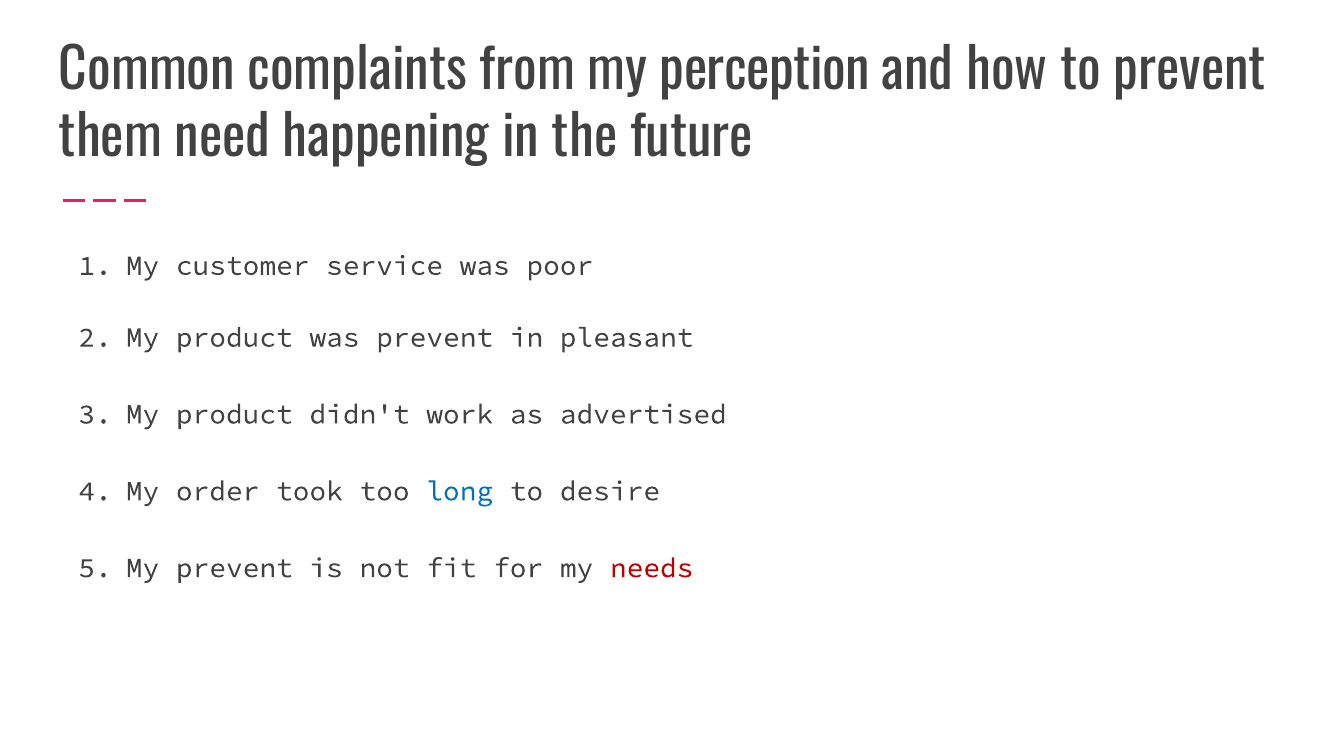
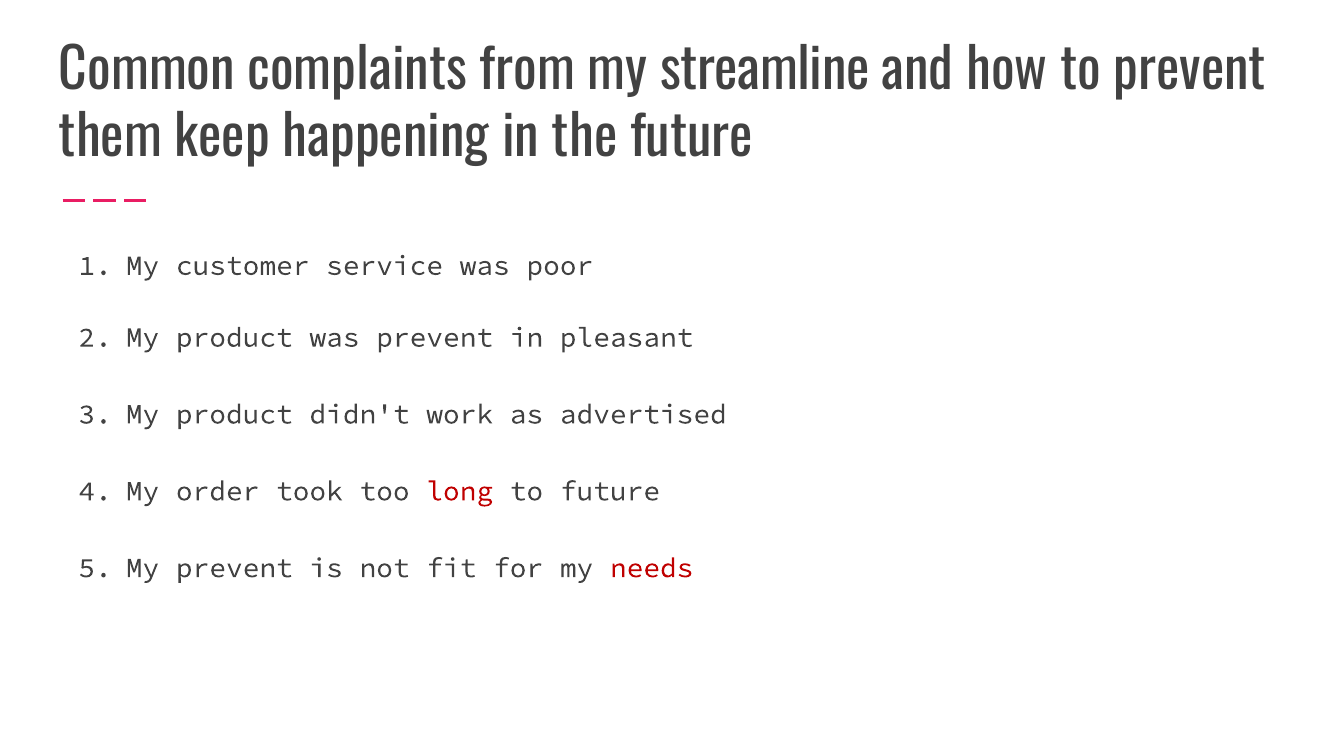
perception: perception -> streamline
need: need -> keep
long colour: blue -> red
to desire: desire -> future
